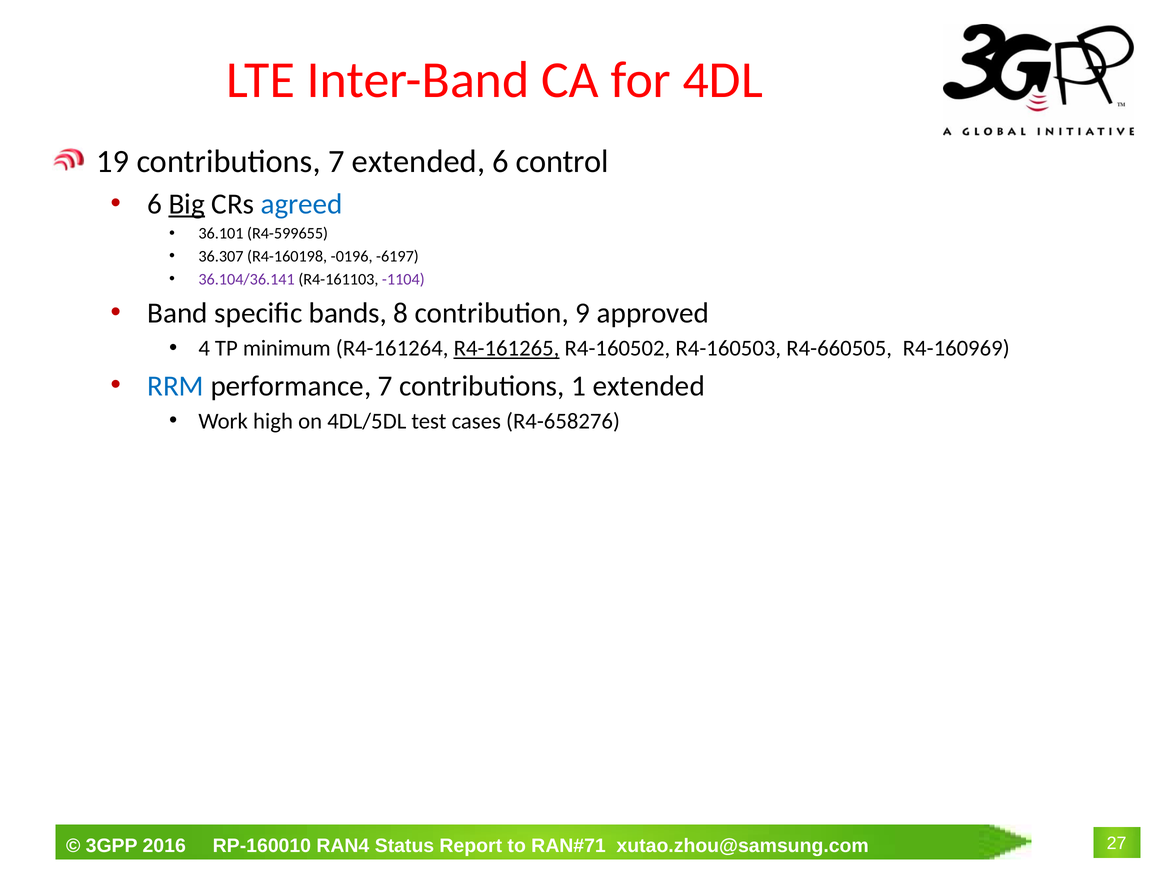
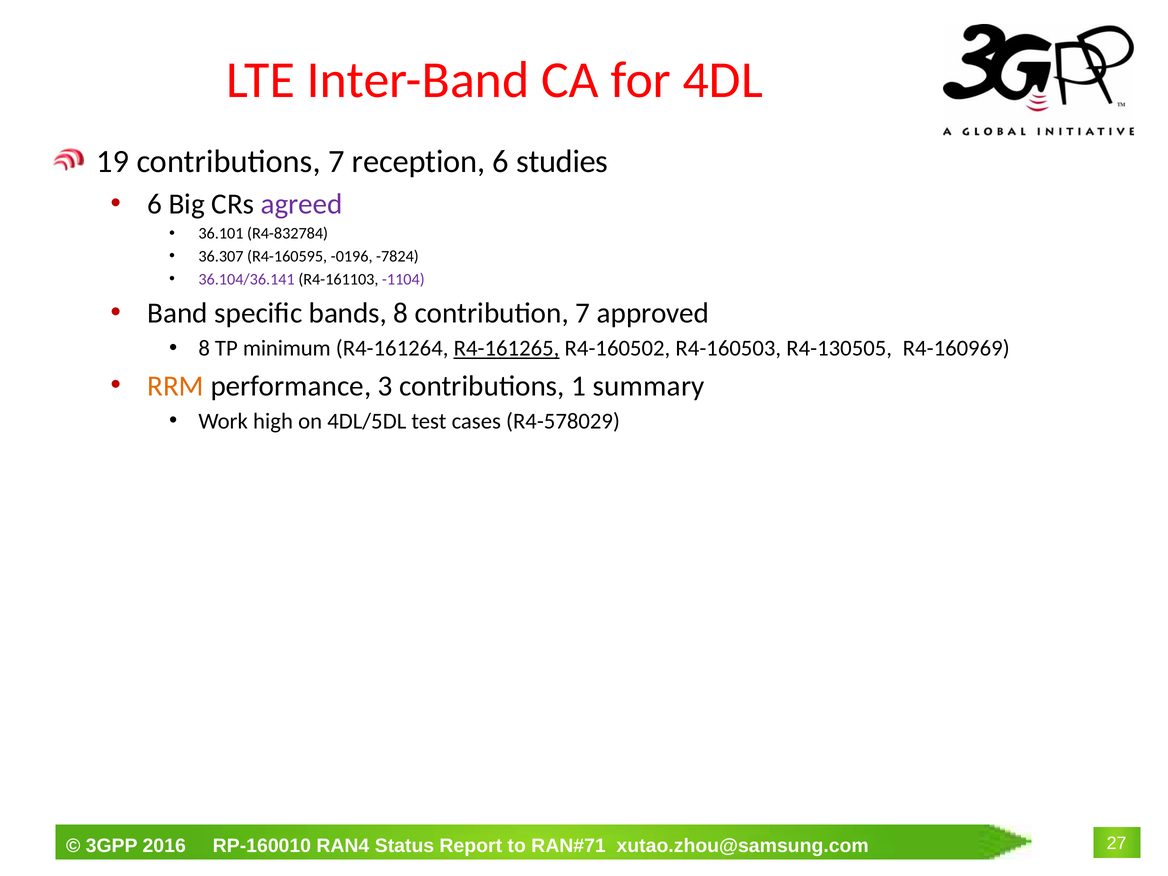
7 extended: extended -> reception
control: control -> studies
Big underline: present -> none
agreed colour: blue -> purple
R4-599655: R4-599655 -> R4-832784
R4-160198: R4-160198 -> R4-160595
-6197: -6197 -> -7824
contribution 9: 9 -> 7
4 at (204, 348): 4 -> 8
R4-660505: R4-660505 -> R4-130505
RRM colour: blue -> orange
performance 7: 7 -> 3
1 extended: extended -> summary
R4-658276: R4-658276 -> R4-578029
